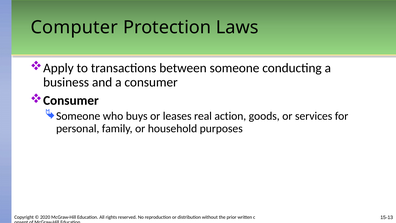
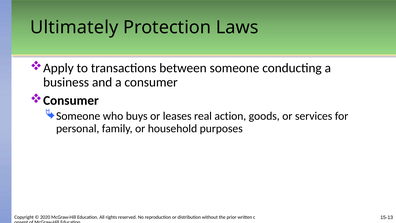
Computer: Computer -> Ultimately
